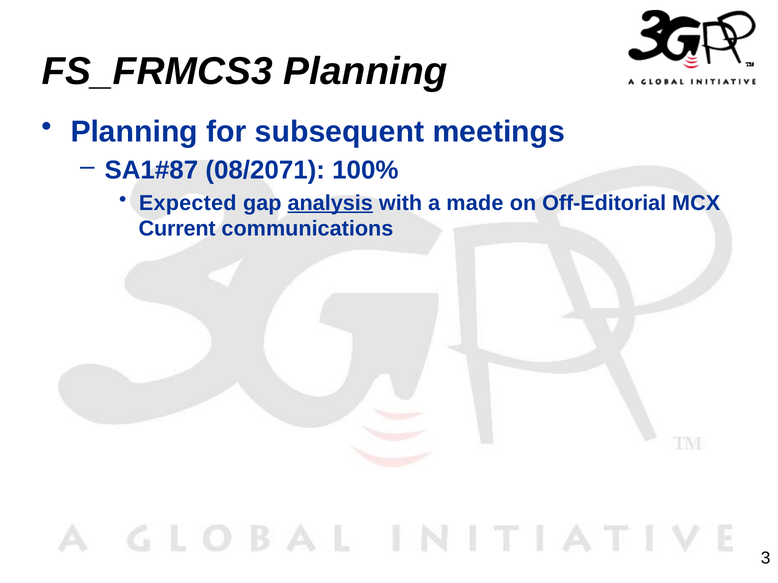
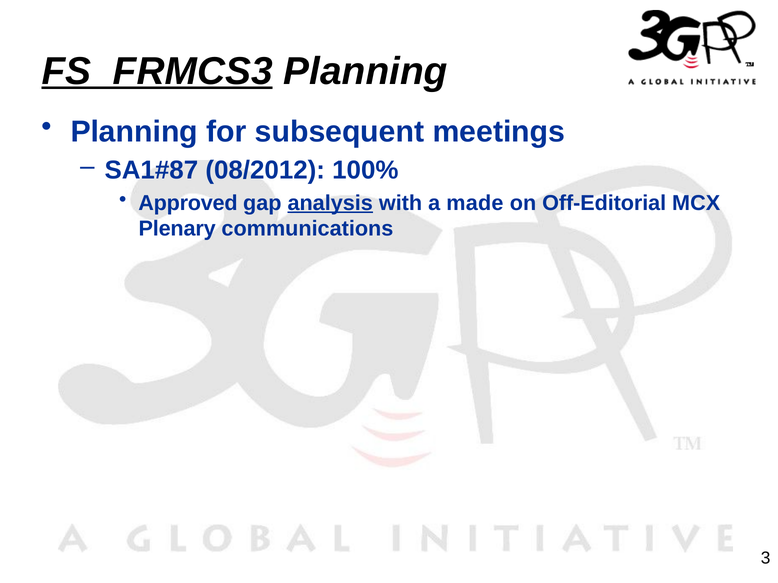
FS_FRMCS3 underline: none -> present
08/2071: 08/2071 -> 08/2012
Expected: Expected -> Approved
Current: Current -> Plenary
